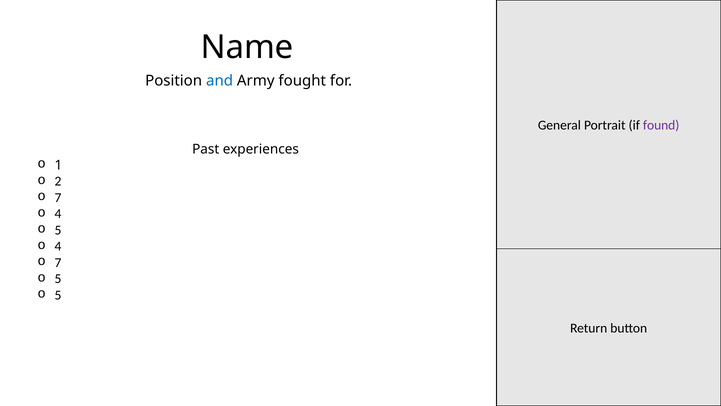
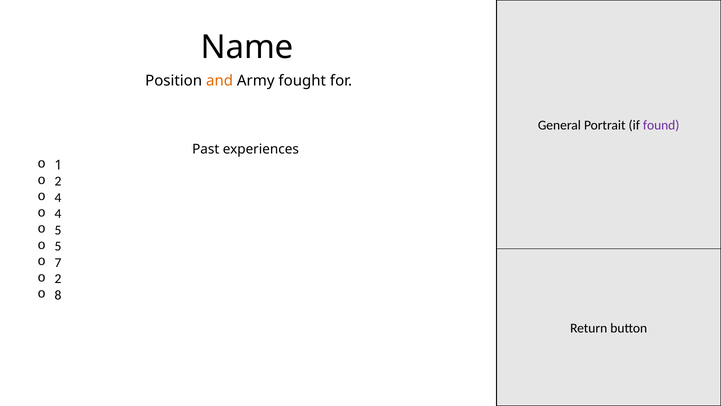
and colour: blue -> orange
7 at (58, 198): 7 -> 4
4 at (58, 246): 4 -> 5
5 at (58, 279): 5 -> 2
5 at (58, 295): 5 -> 8
